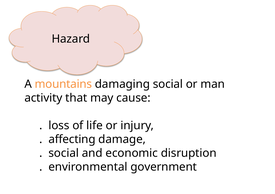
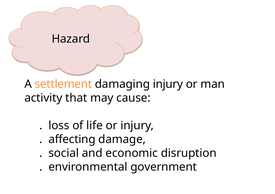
mountains: mountains -> settlement
damaging social: social -> injury
